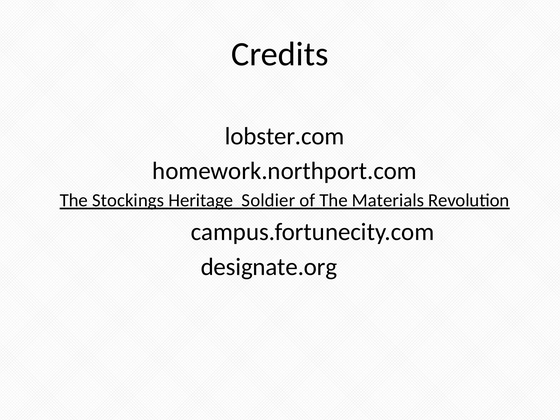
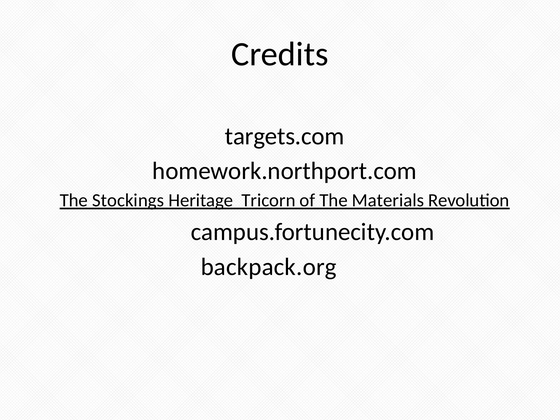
lobster.com: lobster.com -> targets.com
Soldier: Soldier -> Tricorn
designate.org: designate.org -> backpack.org
